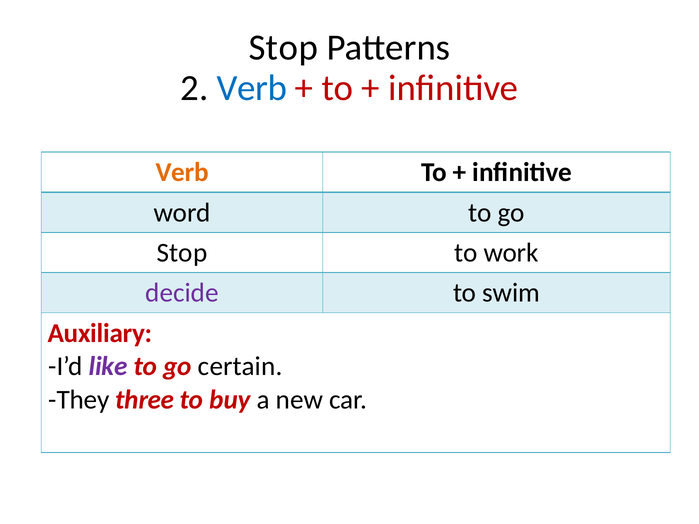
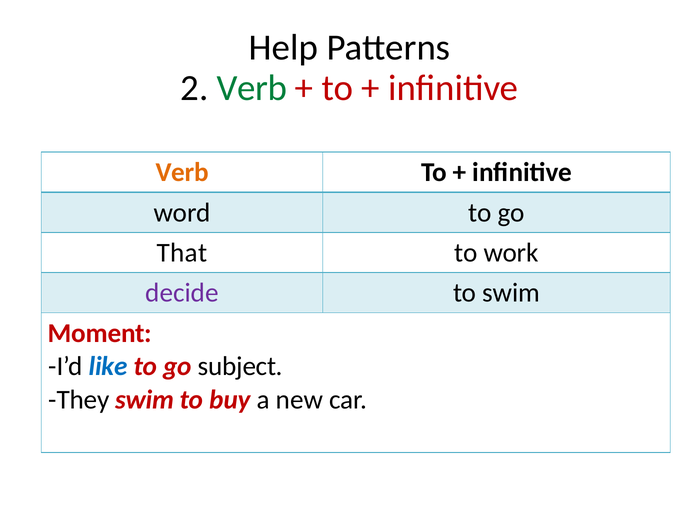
Stop at (283, 47): Stop -> Help
Verb at (252, 88) colour: blue -> green
Stop at (182, 253): Stop -> That
Auxiliary: Auxiliary -> Moment
like colour: purple -> blue
certain: certain -> subject
They three: three -> swim
